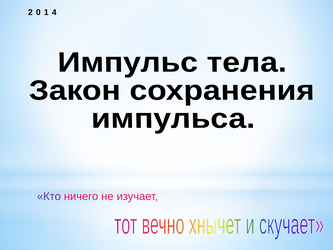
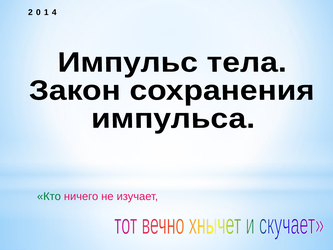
Кто colour: purple -> green
